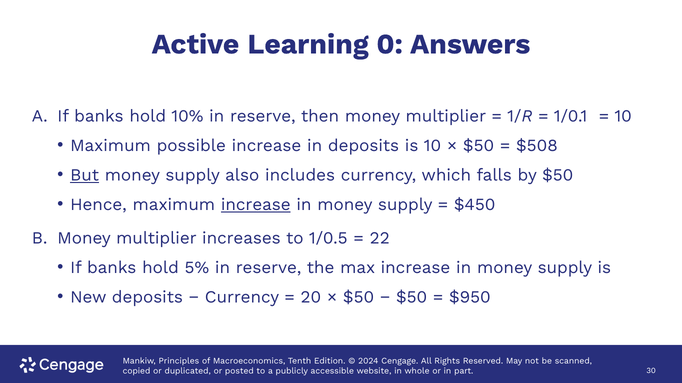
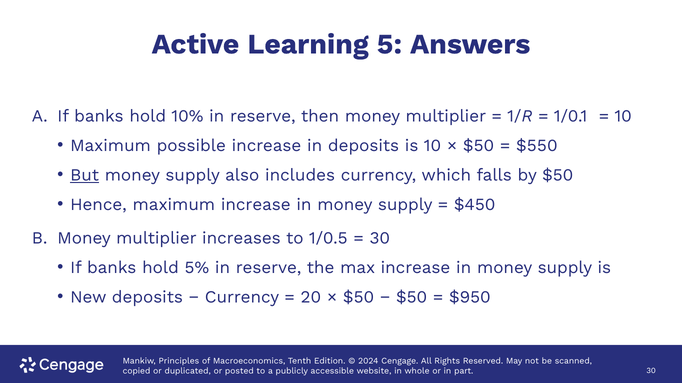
0: 0 -> 5
$508: $508 -> $550
increase at (256, 205) underline: present -> none
22 at (380, 238): 22 -> 30
